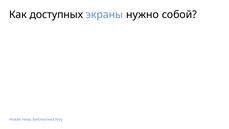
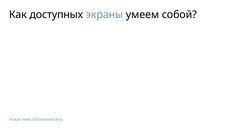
нужно: нужно -> умеем
